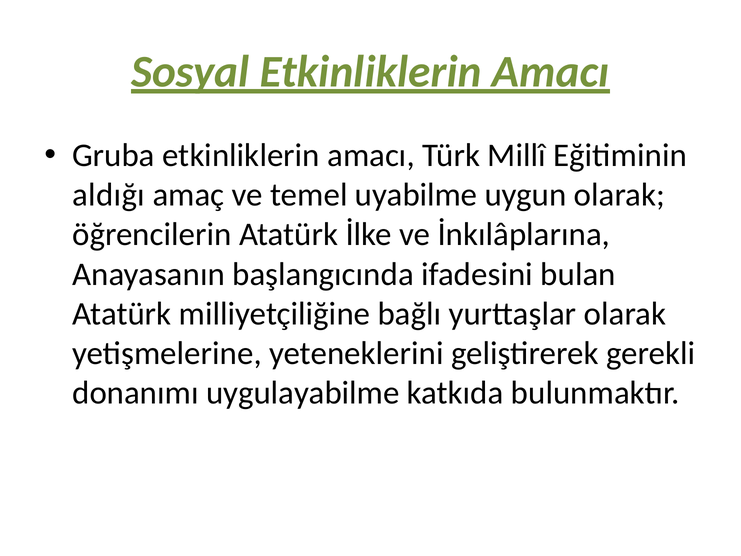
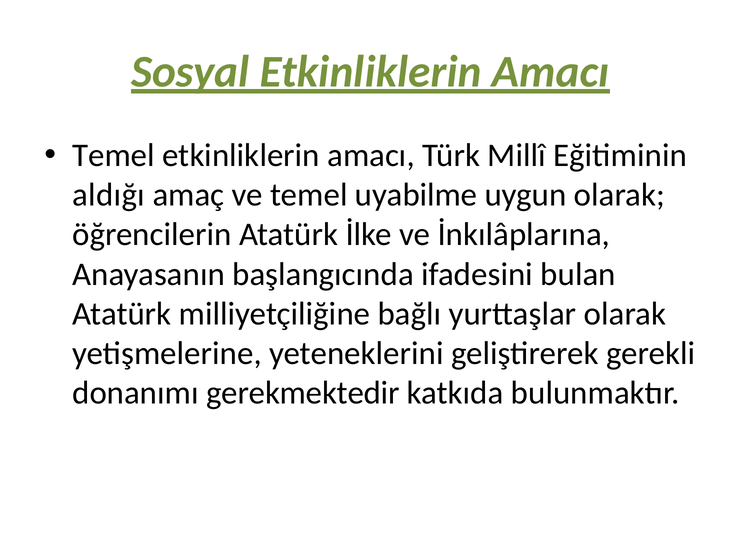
Gruba at (114, 155): Gruba -> Temel
uygulayabilme: uygulayabilme -> gerekmektedir
